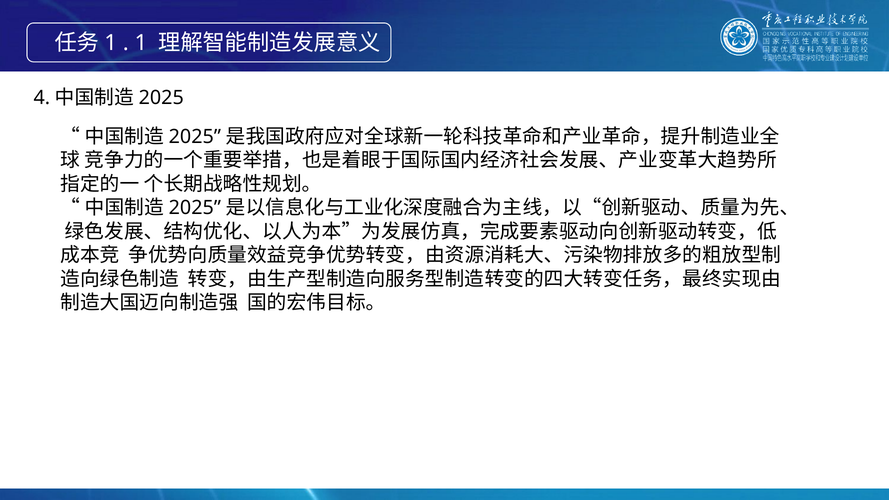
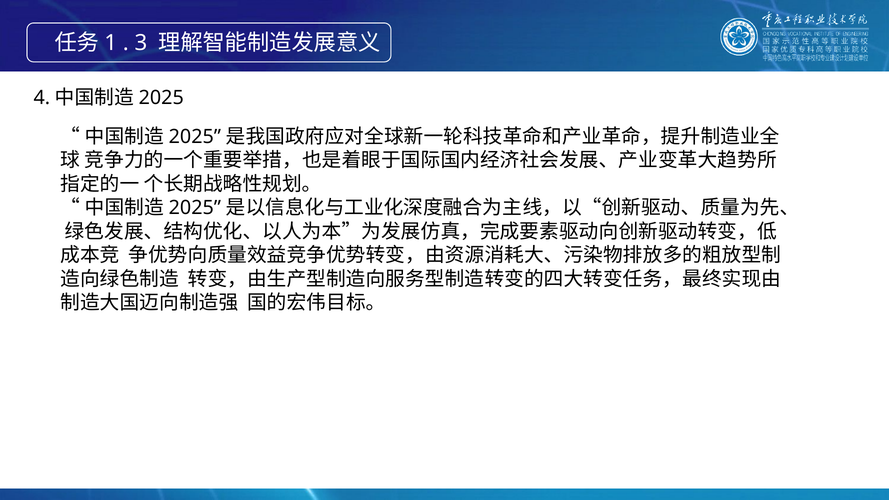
1 at (141, 43): 1 -> 3
